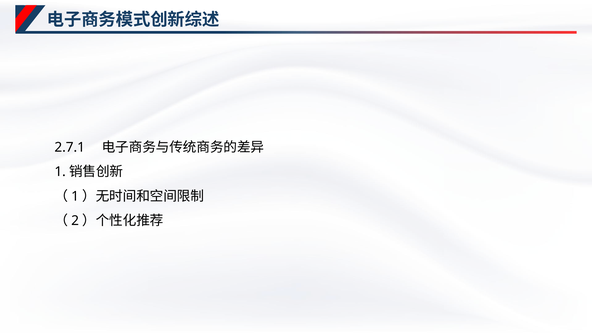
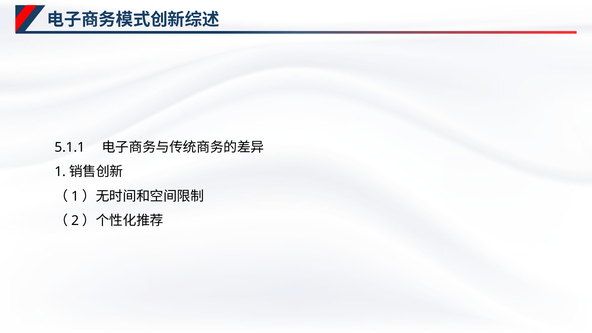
2.7.1: 2.7.1 -> 5.1.1
